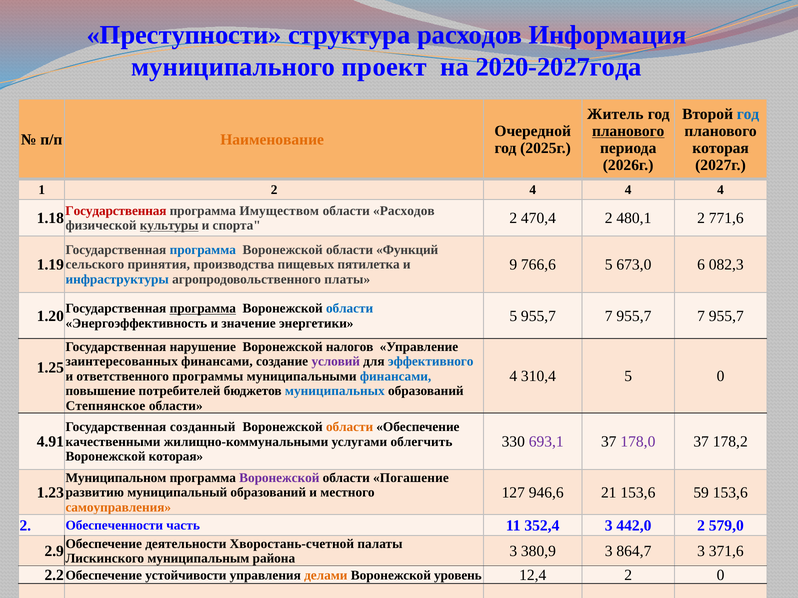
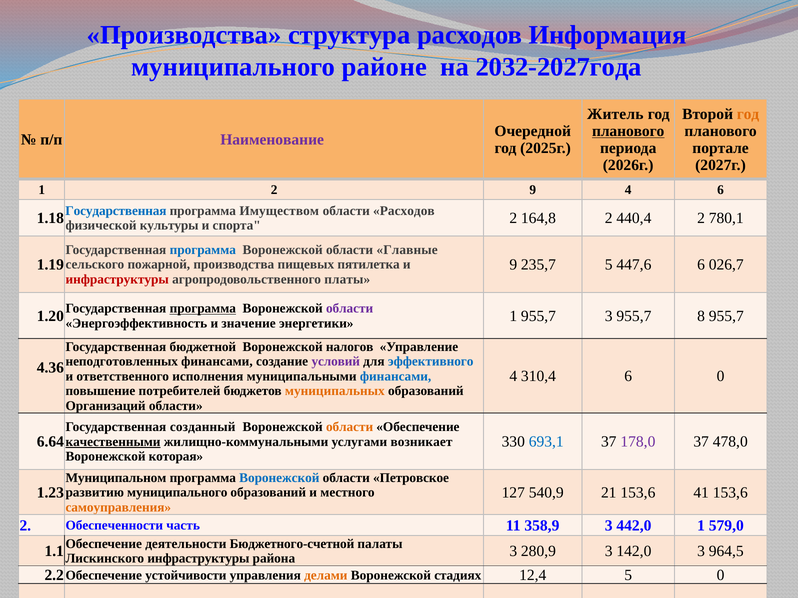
Преступности at (184, 35): Преступности -> Производства
проект: проект -> районе
2020-2027года: 2020-2027года -> 2032-2027года
год at (748, 114) colour: blue -> orange
Наименование colour: orange -> purple
которая at (721, 148): которая -> портале
2 4: 4 -> 9
4 at (721, 190): 4 -> 6
Государственная at (116, 211) colour: red -> blue
культуры underline: present -> none
470,4: 470,4 -> 164,8
480,1: 480,1 -> 440,4
771,6: 771,6 -> 780,1
Функций: Функций -> Главные
766,6: 766,6 -> 235,7
673,0: 673,0 -> 447,6
082,3: 082,3 -> 026,7
принятия: принятия -> пожарной
инфраструктуры at (117, 280) colour: blue -> red
области at (350, 309) colour: blue -> purple
энергетики 5: 5 -> 1
7 at (609, 316): 7 -> 3
7 at (701, 316): 7 -> 8
нарушение: нарушение -> бюджетной
заинтересованных: заинтересованных -> неподготовленных
1.25: 1.25 -> 4.36
310,4 5: 5 -> 6
программы: программы -> исполнения
муниципальных colour: blue -> orange
Степнянское: Степнянское -> Организаций
4.91: 4.91 -> 6.64
693,1 colour: purple -> blue
178,2: 178,2 -> 478,0
качественными underline: none -> present
облегчить: облегчить -> возникает
Воронежской at (279, 478) colour: purple -> blue
Погашение: Погашение -> Петровское
946,6: 946,6 -> 540,9
59: 59 -> 41
развитию муниципальный: муниципальный -> муниципального
352,4: 352,4 -> 358,9
442,0 2: 2 -> 1
2.9: 2.9 -> 1.1
Хворостань-счетной: Хворостань-счетной -> Бюджетного-счетной
Лискинского муниципальным: муниципальным -> инфраструктуры
380,9: 380,9 -> 280,9
864,7: 864,7 -> 142,0
371,6: 371,6 -> 964,5
уровень: уровень -> стадиях
12,4 2: 2 -> 5
